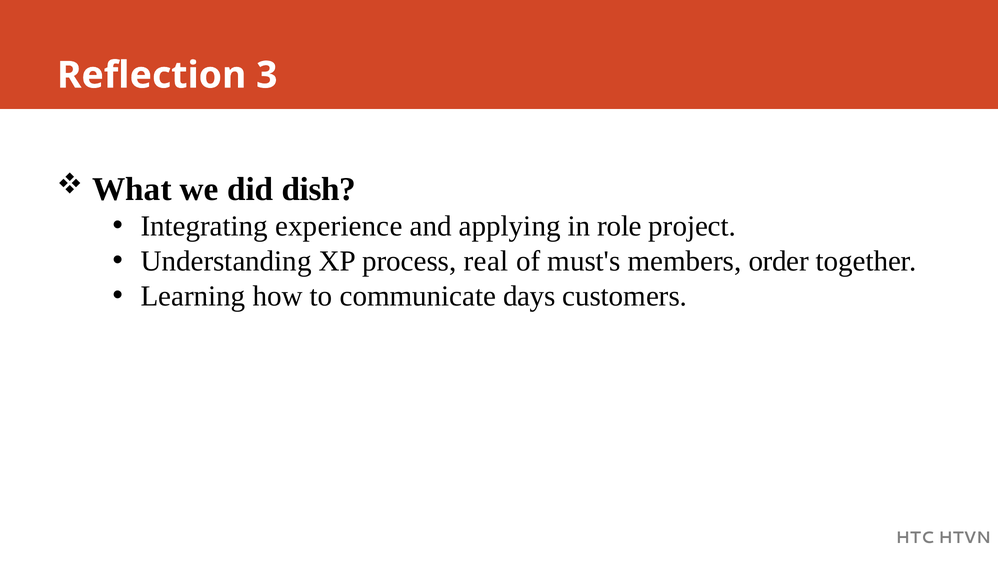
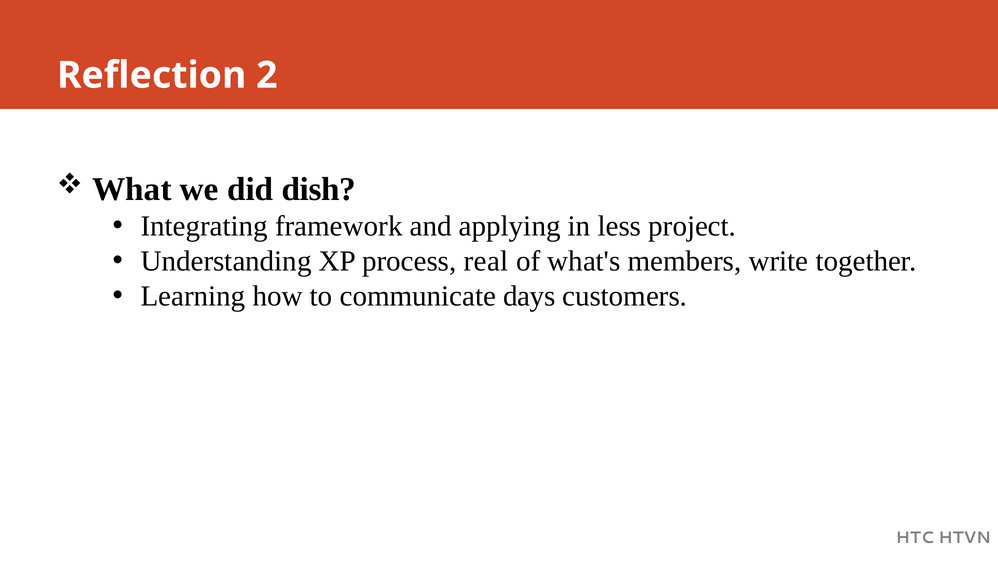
3: 3 -> 2
experience: experience -> framework
role: role -> less
must's: must's -> what's
order: order -> write
